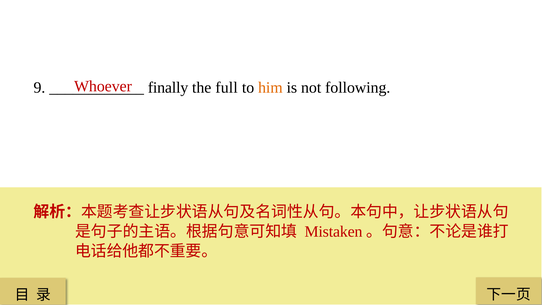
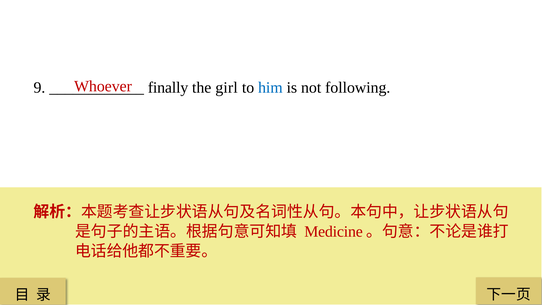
full: full -> girl
him colour: orange -> blue
Mistaken: Mistaken -> Medicine
